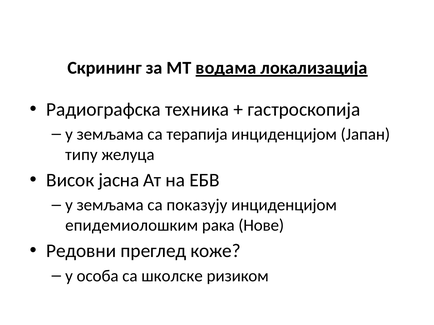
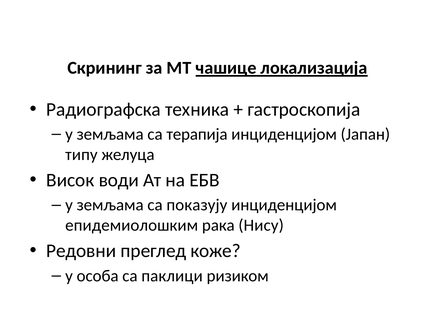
водама: водама -> чашице
јасна: јасна -> води
Нове: Нове -> Нису
школске: школске -> паклици
